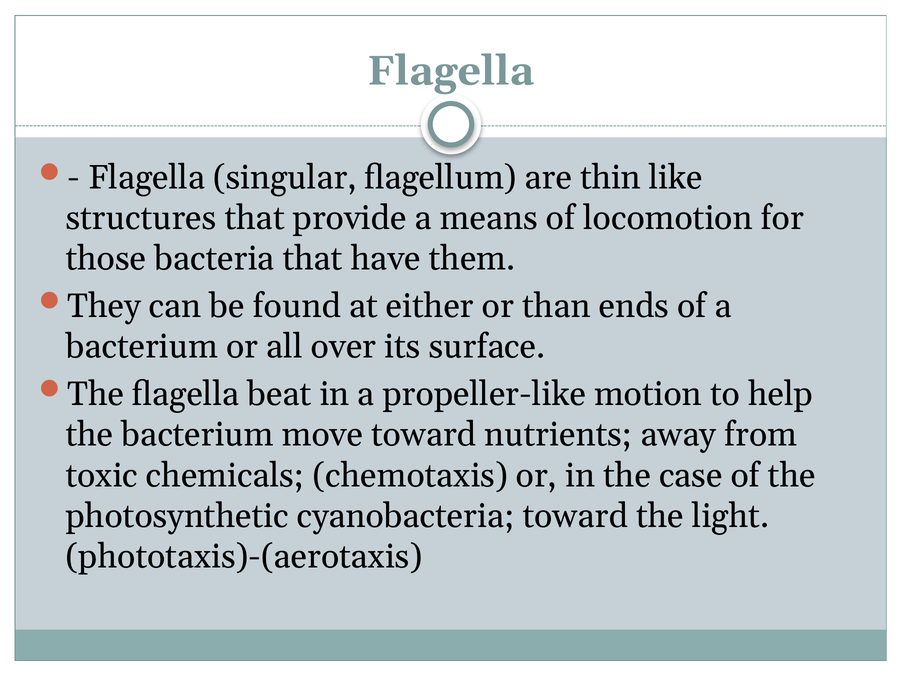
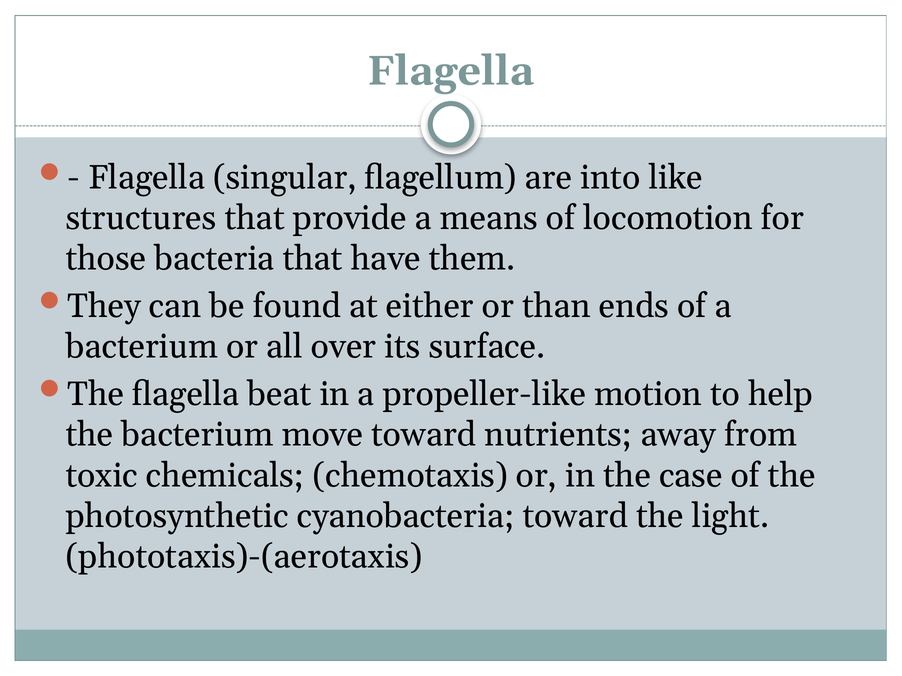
thin: thin -> into
